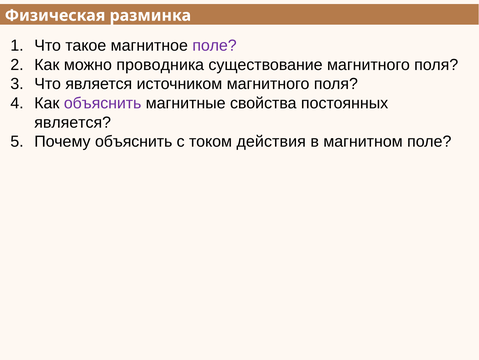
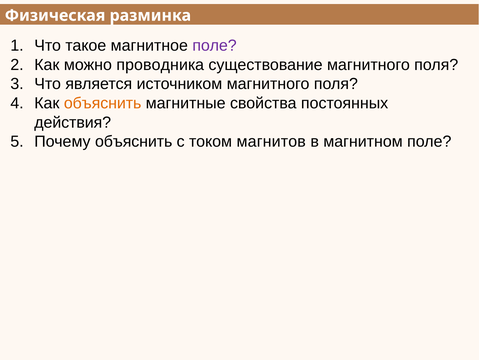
объяснить at (103, 103) colour: purple -> orange
является at (73, 122): является -> действия
действия: действия -> магнитов
